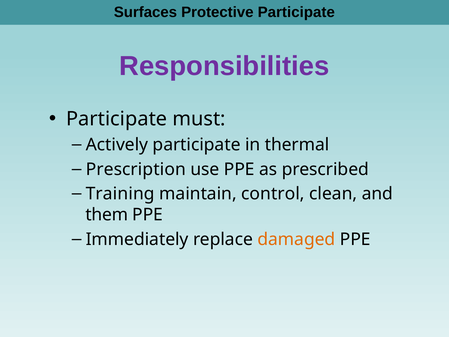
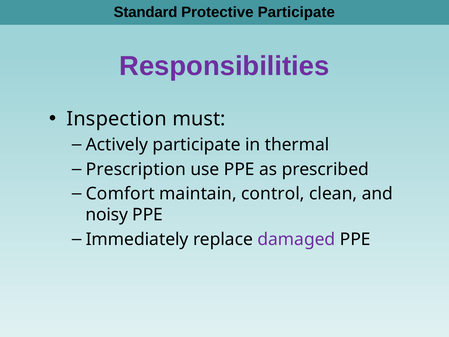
Surfaces: Surfaces -> Standard
Participate at (117, 119): Participate -> Inspection
Training: Training -> Comfort
them: them -> noisy
damaged colour: orange -> purple
